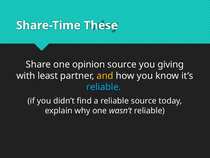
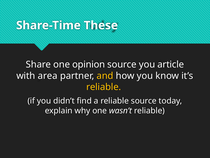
giving: giving -> article
least: least -> area
reliable at (104, 87) colour: light blue -> yellow
